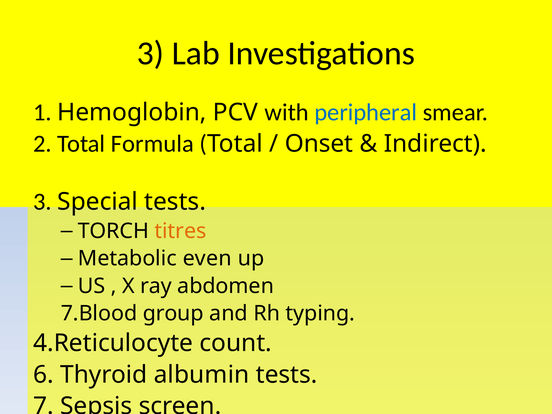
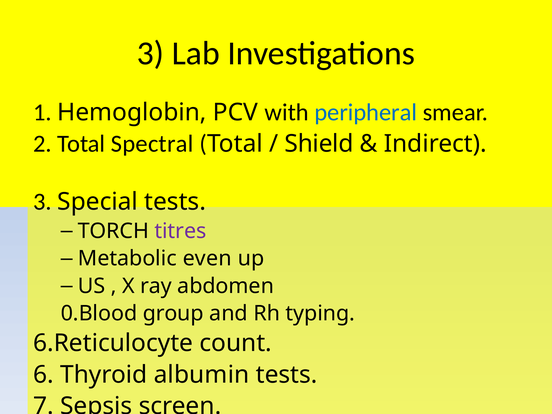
Formula: Formula -> Spectral
Onset: Onset -> Shield
titres colour: orange -> purple
7.Blood: 7.Blood -> 0.Blood
4.Reticulocyte: 4.Reticulocyte -> 6.Reticulocyte
